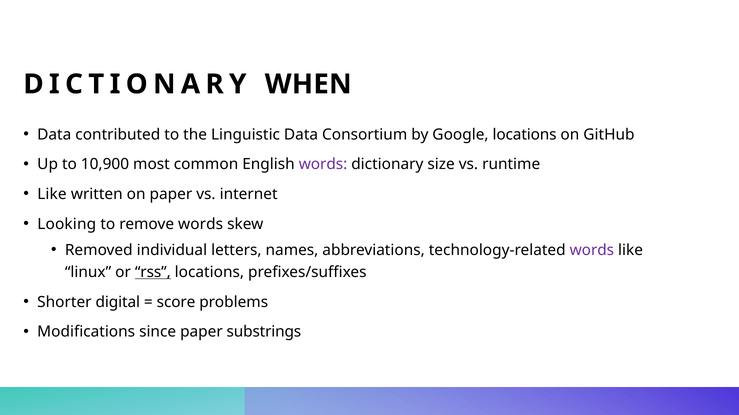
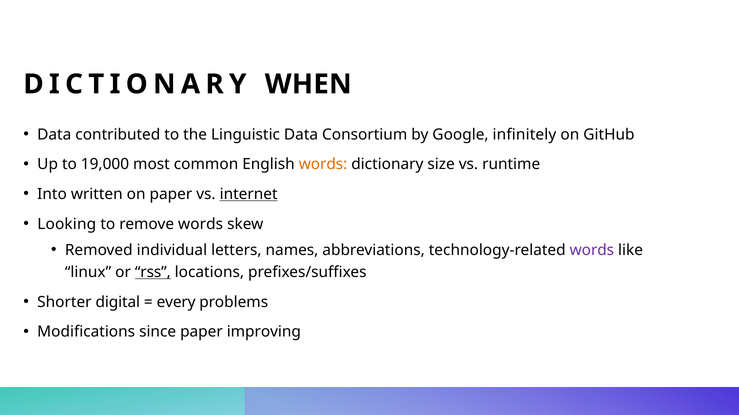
Google locations: locations -> infinitely
10,900: 10,900 -> 19,000
words at (323, 165) colour: purple -> orange
Like at (52, 194): Like -> Into
internet underline: none -> present
score: score -> every
substrings: substrings -> improving
